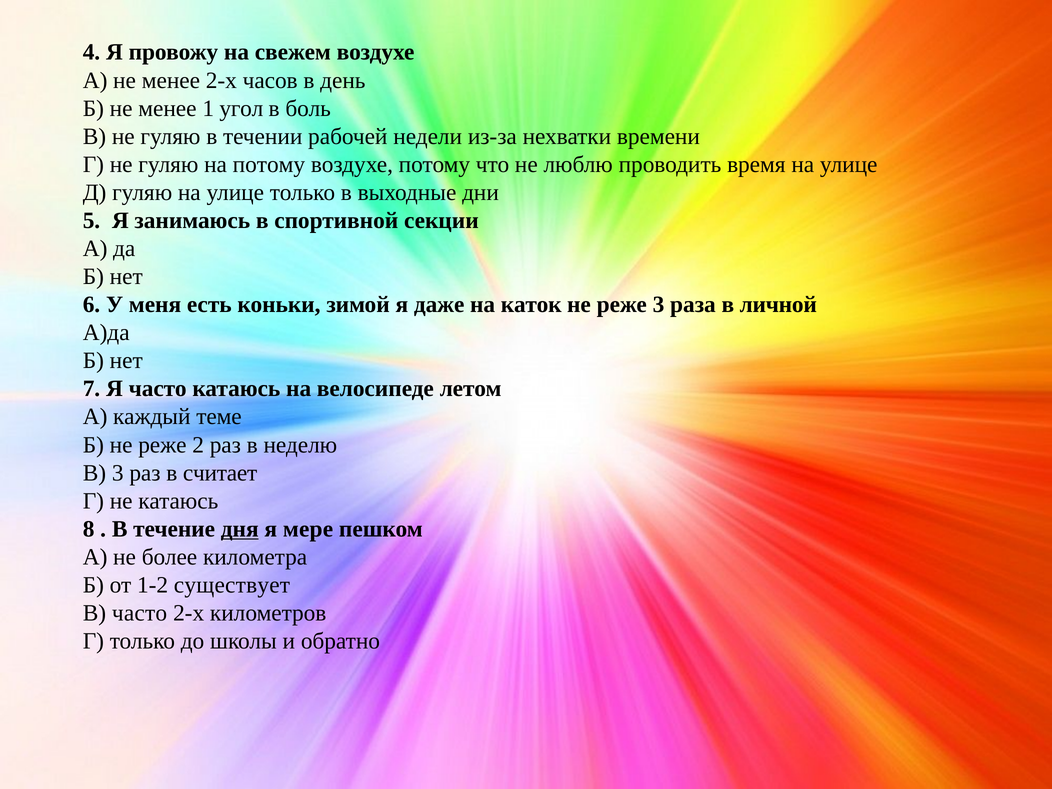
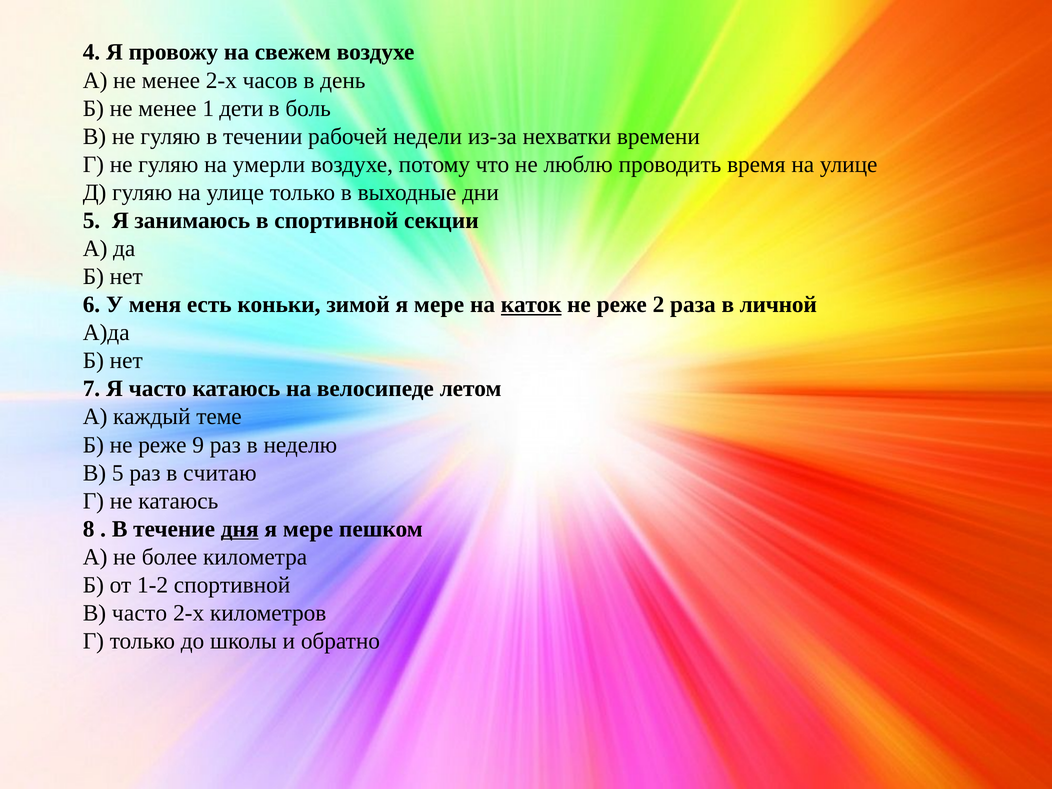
угол: угол -> дети
на потому: потому -> умерли
зимой я даже: даже -> мере
каток underline: none -> present
реже 3: 3 -> 2
2: 2 -> 9
В 3: 3 -> 5
считает: считает -> считаю
1-2 существует: существует -> спортивной
